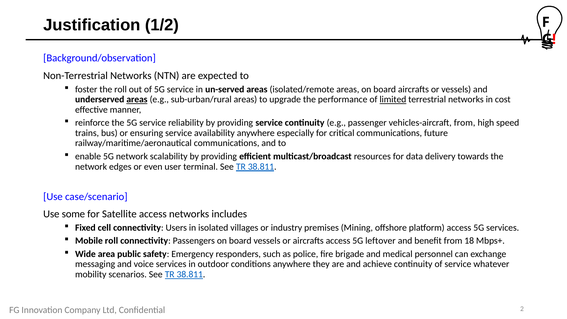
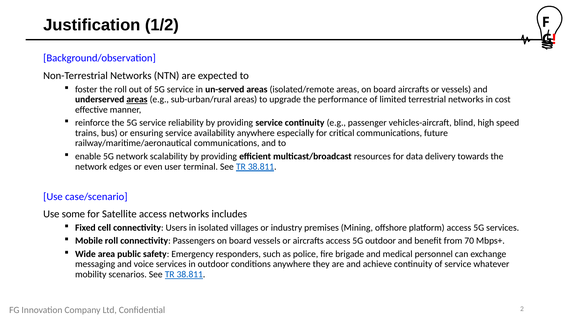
limited underline: present -> none
vehicles-aircraft from: from -> blind
5G leftover: leftover -> outdoor
18: 18 -> 70
